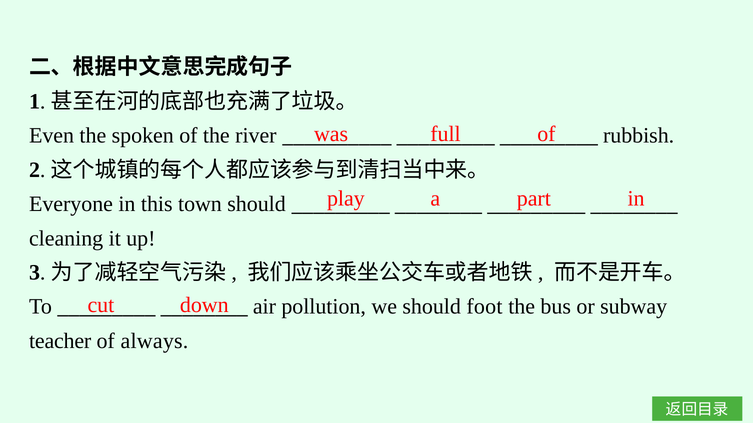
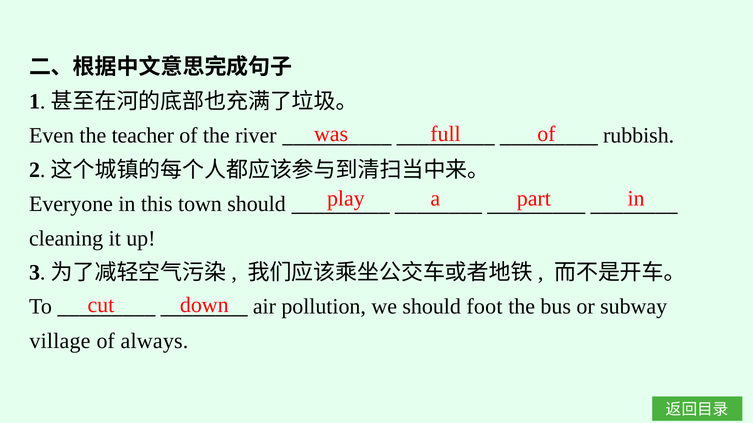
spoken: spoken -> teacher
teacher: teacher -> village
